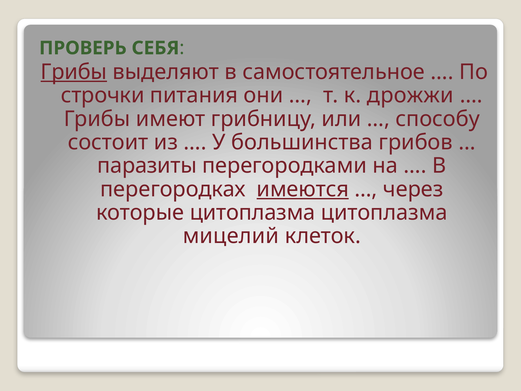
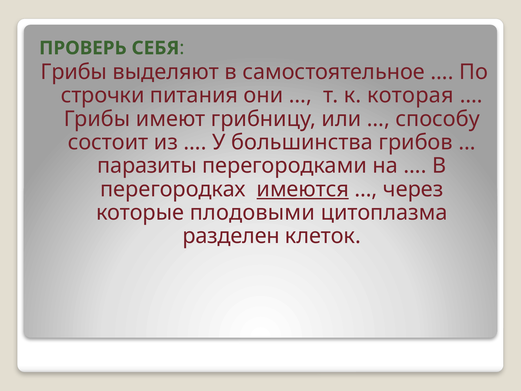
Грибы at (74, 72) underline: present -> none
дрожжи: дрожжи -> которая
которые цитоплазма: цитоплазма -> плодовыми
мицелий: мицелий -> разделен
